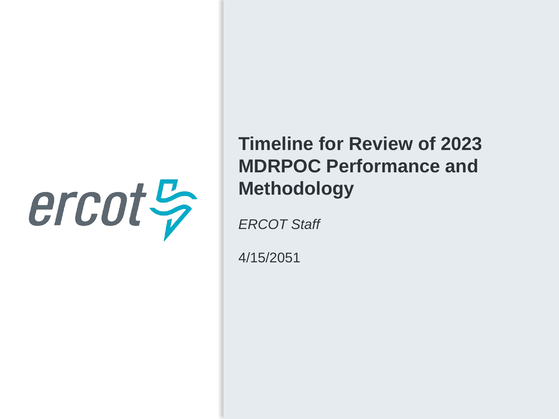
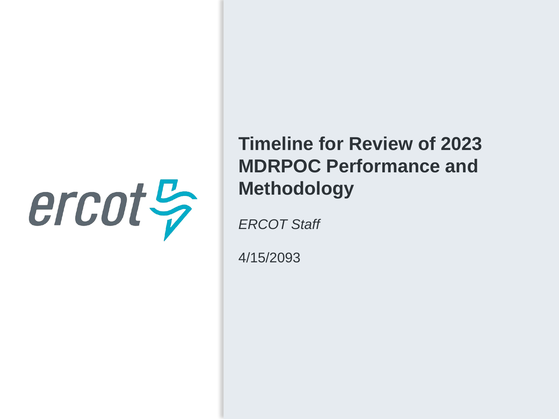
4/15/2051: 4/15/2051 -> 4/15/2093
